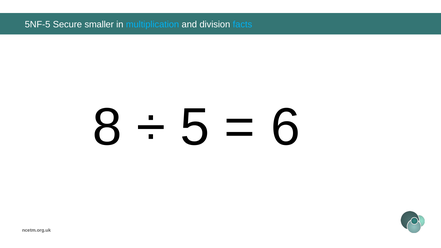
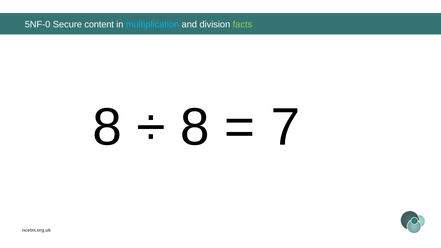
5NF-5: 5NF-5 -> 5NF-0
smaller: smaller -> content
facts colour: light blue -> light green
5 at (195, 127): 5 -> 8
6: 6 -> 7
